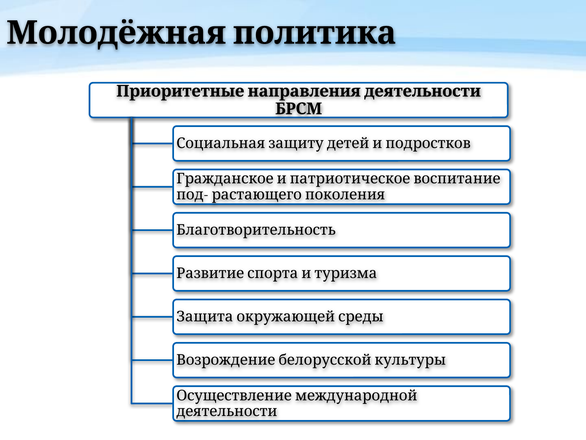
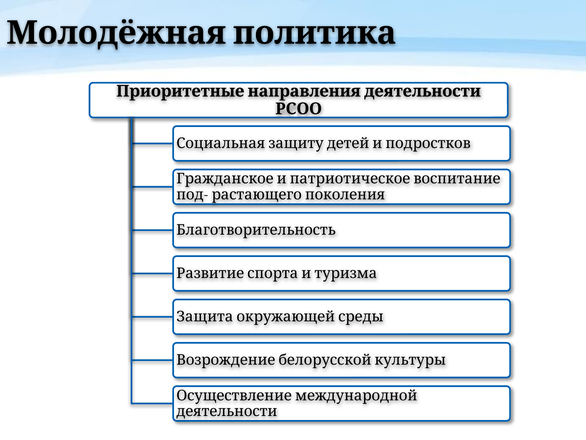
БРСМ: БРСМ -> РСОО
